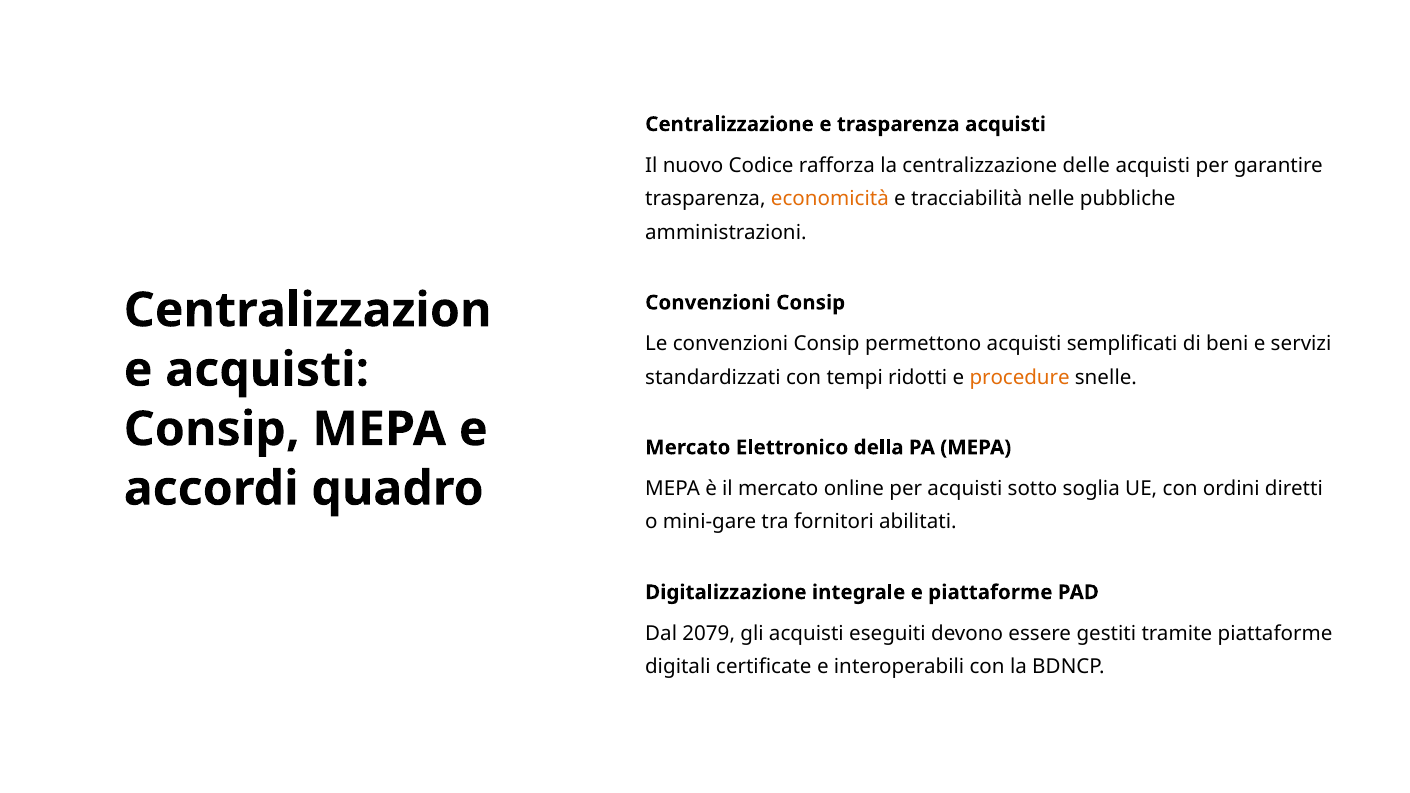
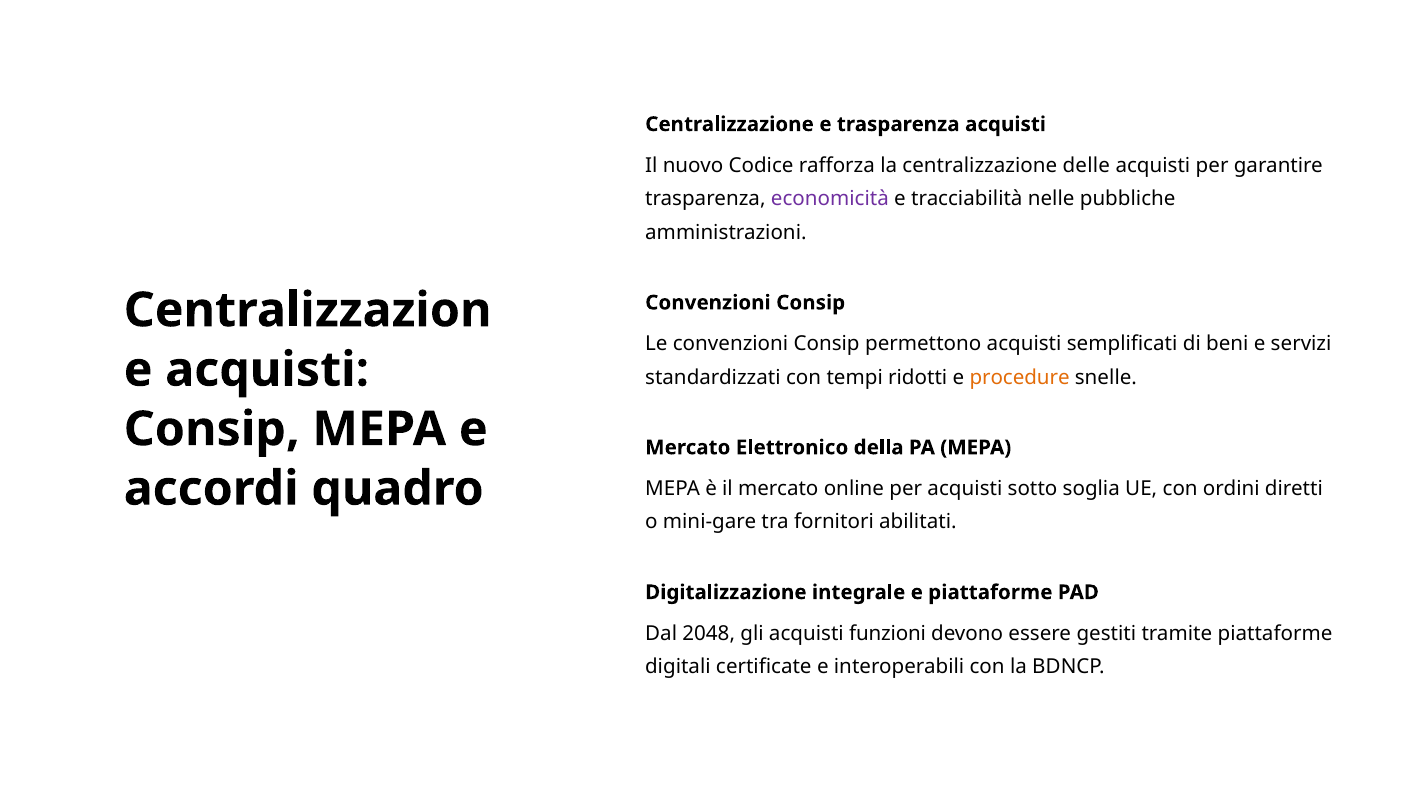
economicità colour: orange -> purple
2079: 2079 -> 2048
eseguiti: eseguiti -> funzioni
